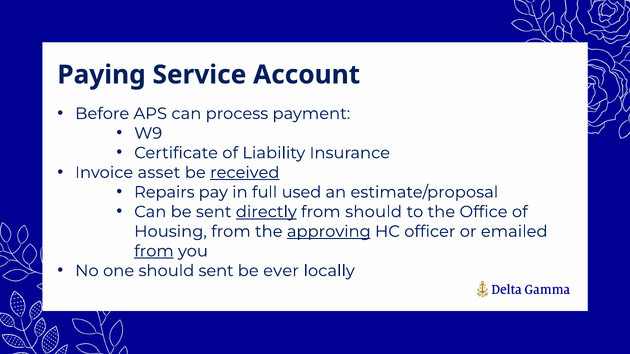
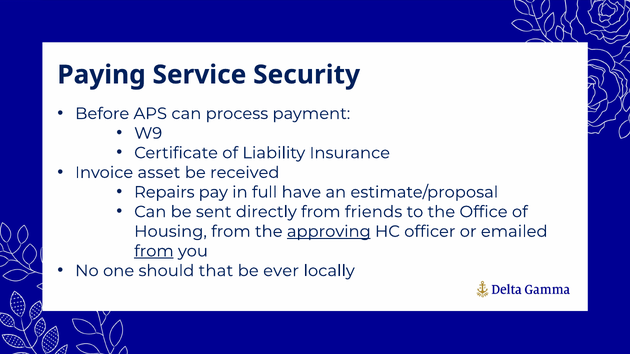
Account: Account -> Security
received underline: present -> none
used: used -> have
directly underline: present -> none
from should: should -> friends
should sent: sent -> that
